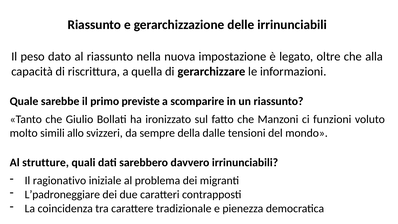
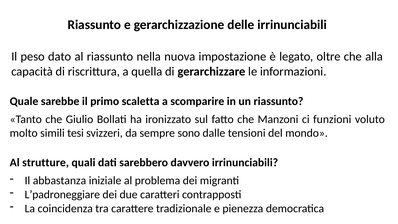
previste: previste -> scaletta
allo: allo -> tesi
della: della -> sono
ragionativo: ragionativo -> abbastanza
